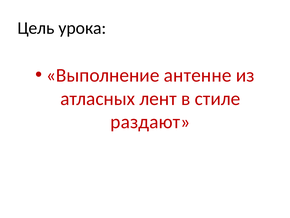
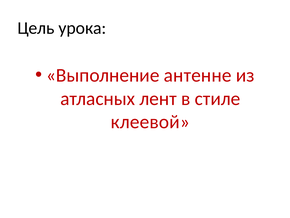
раздают: раздают -> клеевой
